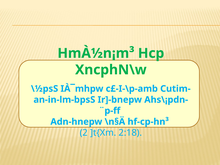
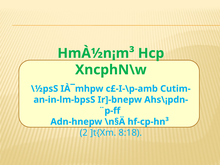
2:18: 2:18 -> 8:18
